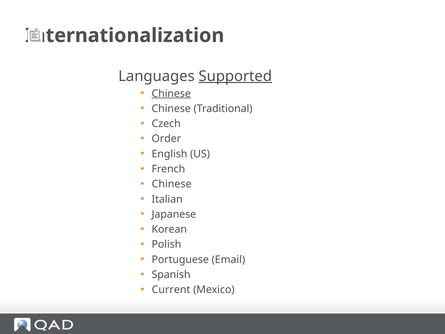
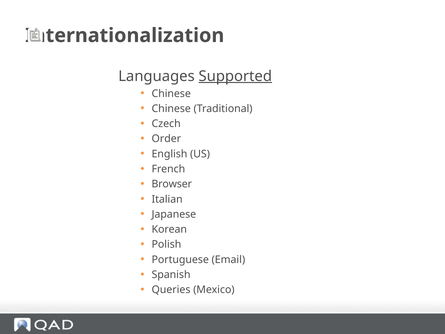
Chinese at (171, 93) underline: present -> none
Chinese at (172, 184): Chinese -> Browser
Current: Current -> Queries
